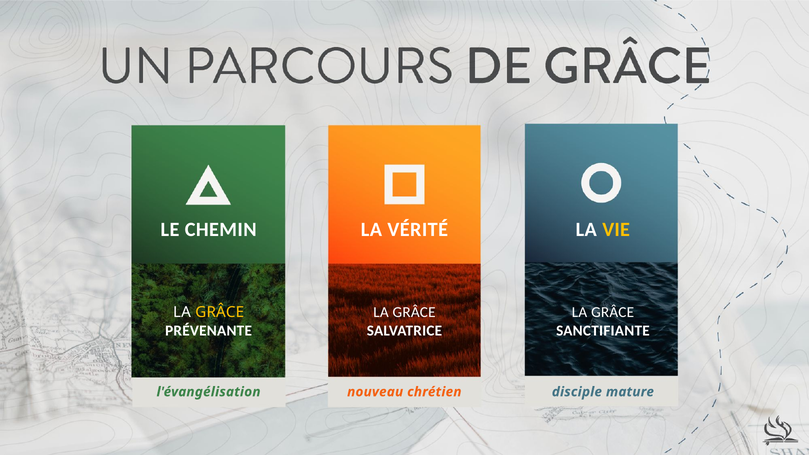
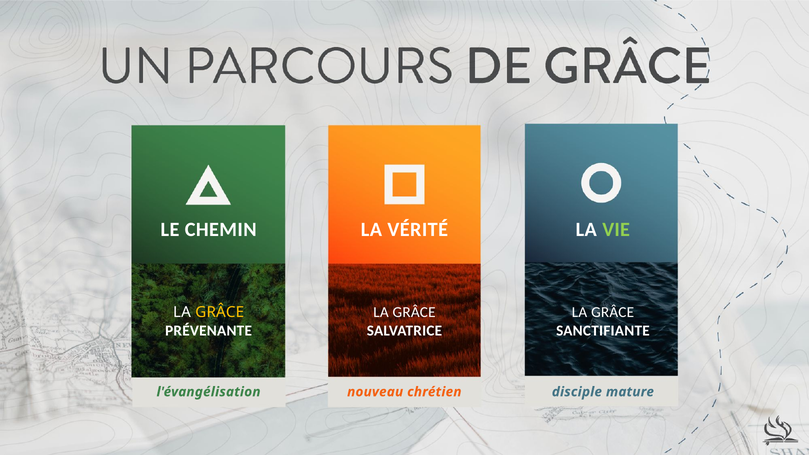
VIE colour: yellow -> light green
